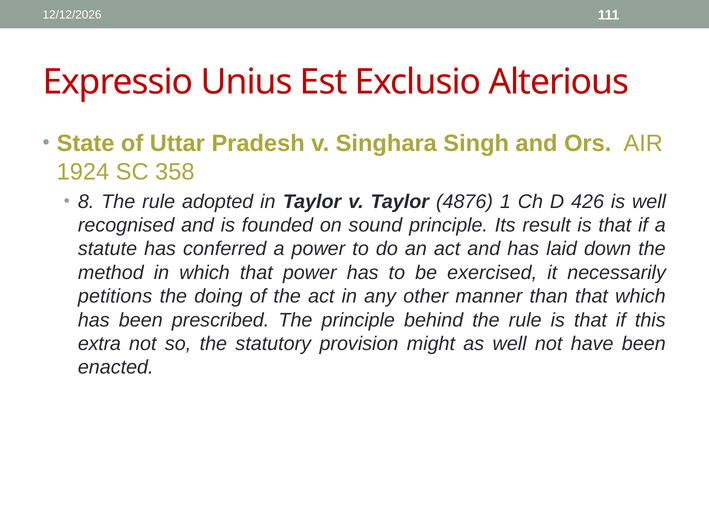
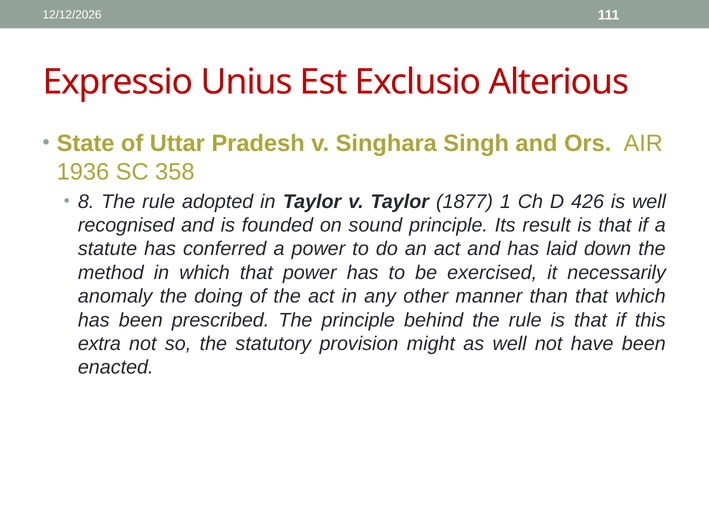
1924: 1924 -> 1936
4876: 4876 -> 1877
petitions: petitions -> anomaly
